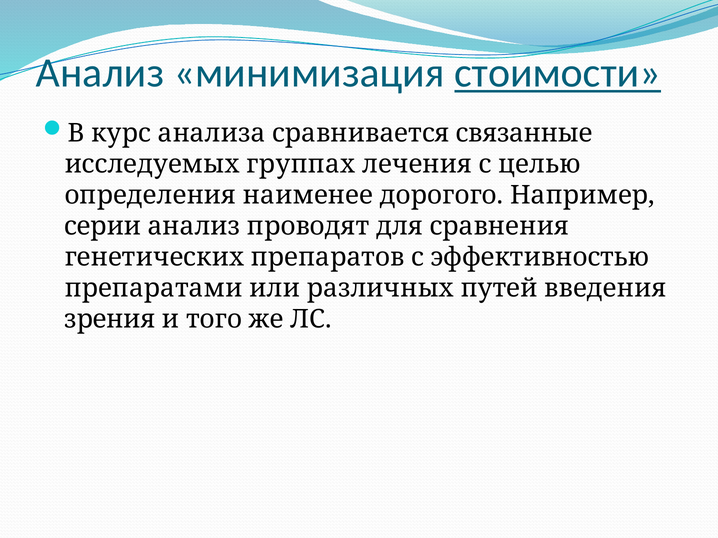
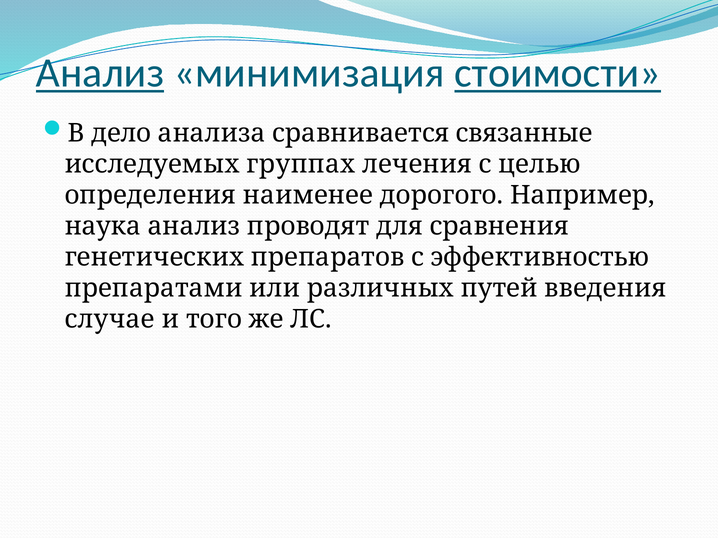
Анализ at (100, 73) underline: none -> present
курс: курс -> дело
серии: серии -> наука
зрения: зрения -> случае
